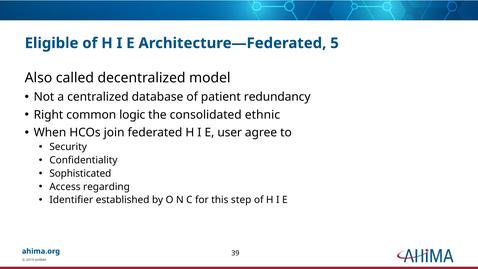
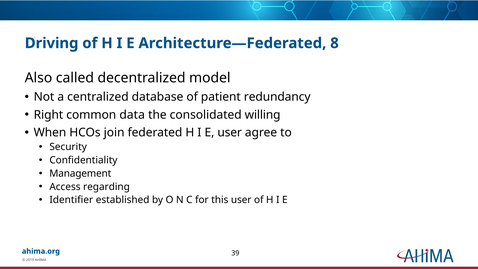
Eligible: Eligible -> Driving
5: 5 -> 8
logic: logic -> data
ethnic: ethnic -> willing
Sophisticated: Sophisticated -> Management
this step: step -> user
